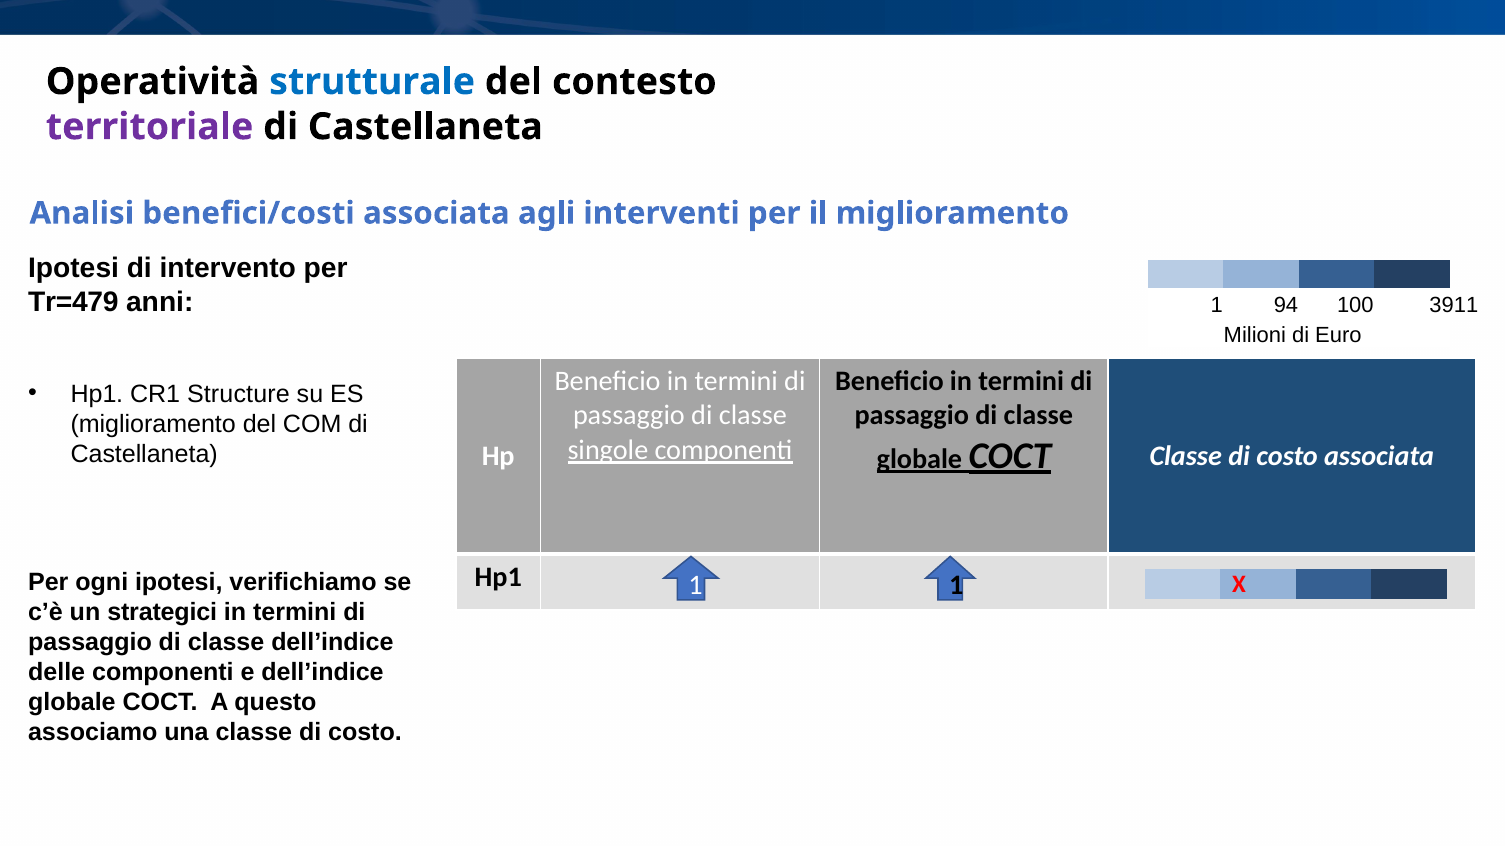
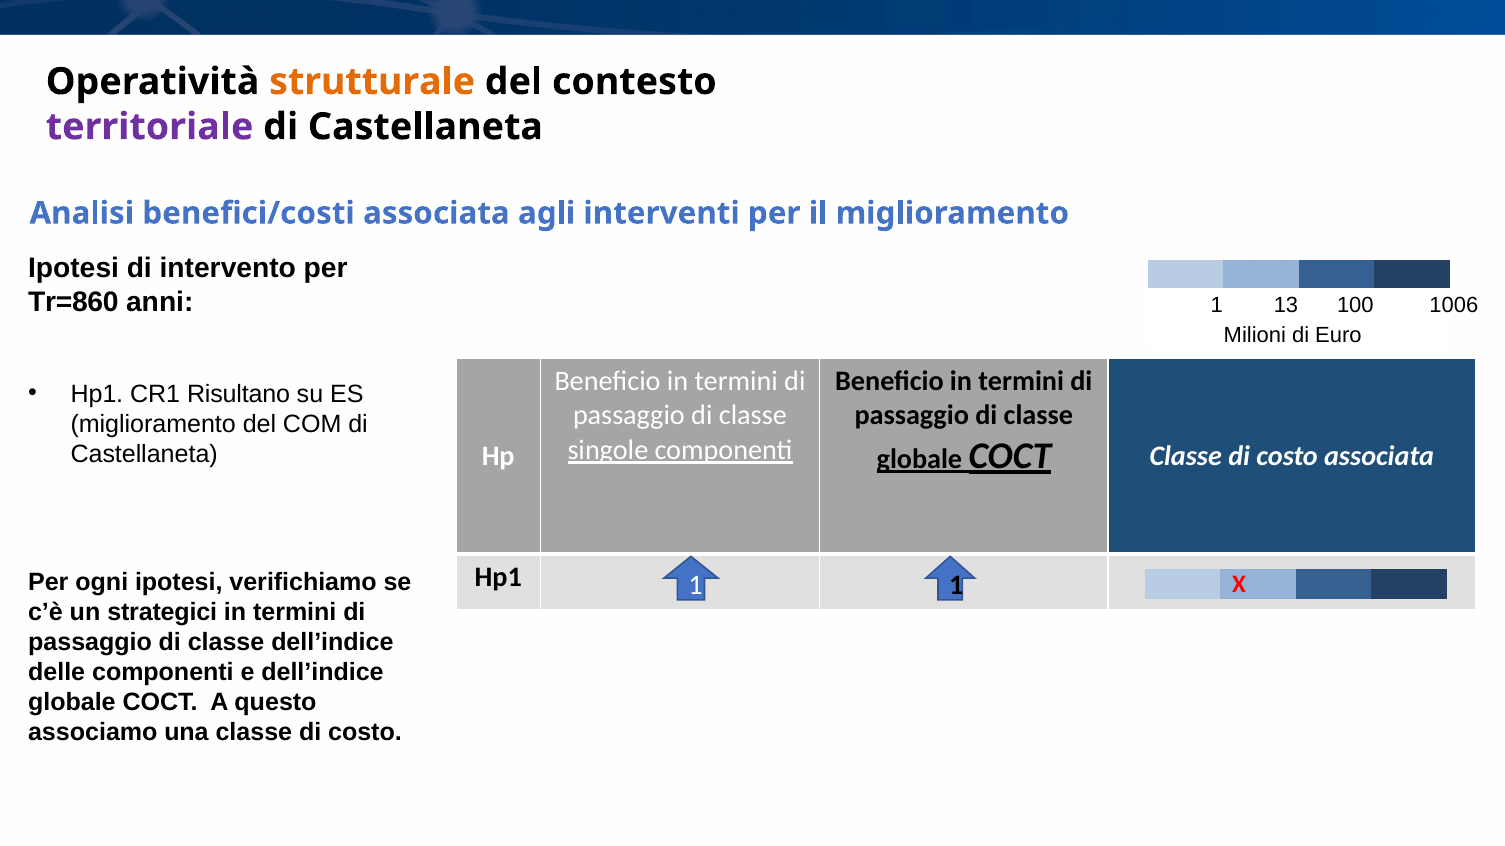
strutturale colour: blue -> orange
Tr=479: Tr=479 -> Tr=860
3911: 3911 -> 1006
94: 94 -> 13
Structure: Structure -> Risultano
